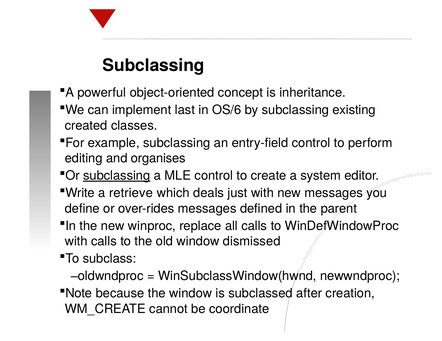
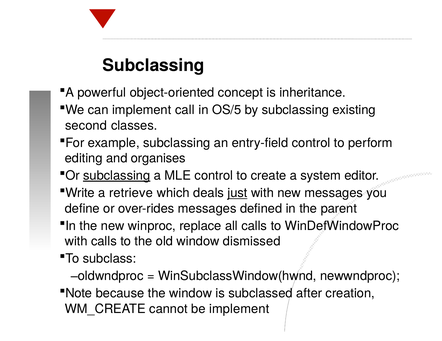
last: last -> call
OS/6: OS/6 -> OS/5
created: created -> second
just underline: none -> present
be coordinate: coordinate -> implement
